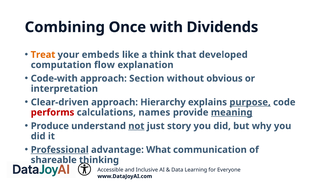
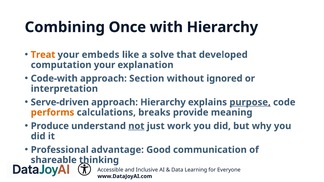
with Dividends: Dividends -> Hierarchy
think: think -> solve
computation flow: flow -> your
obvious: obvious -> ignored
Clear-driven: Clear-driven -> Serve-driven
performs colour: red -> orange
names: names -> breaks
meaning underline: present -> none
story: story -> work
Professional underline: present -> none
What: What -> Good
